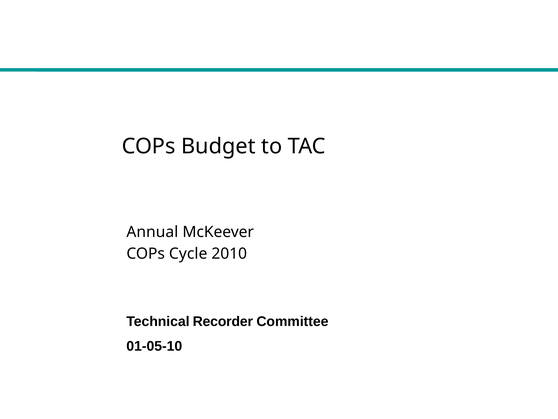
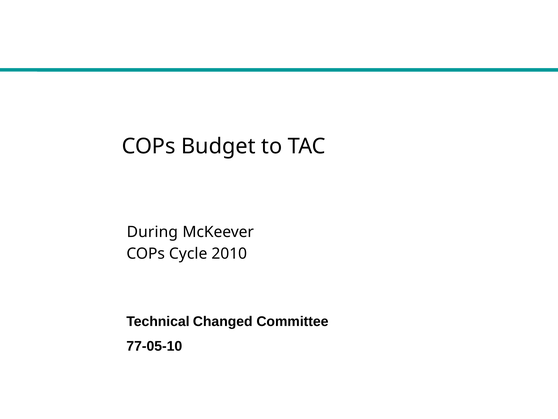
Annual: Annual -> During
Recorder: Recorder -> Changed
01-05-10: 01-05-10 -> 77-05-10
